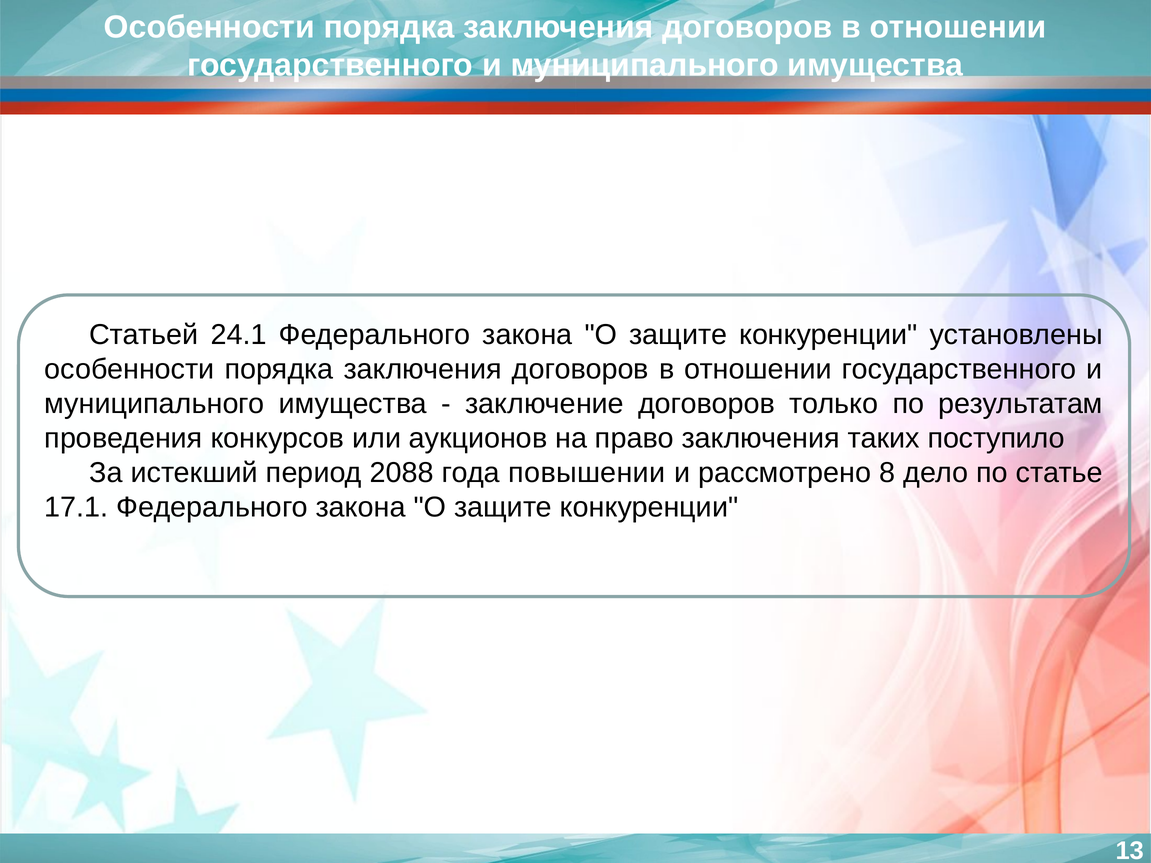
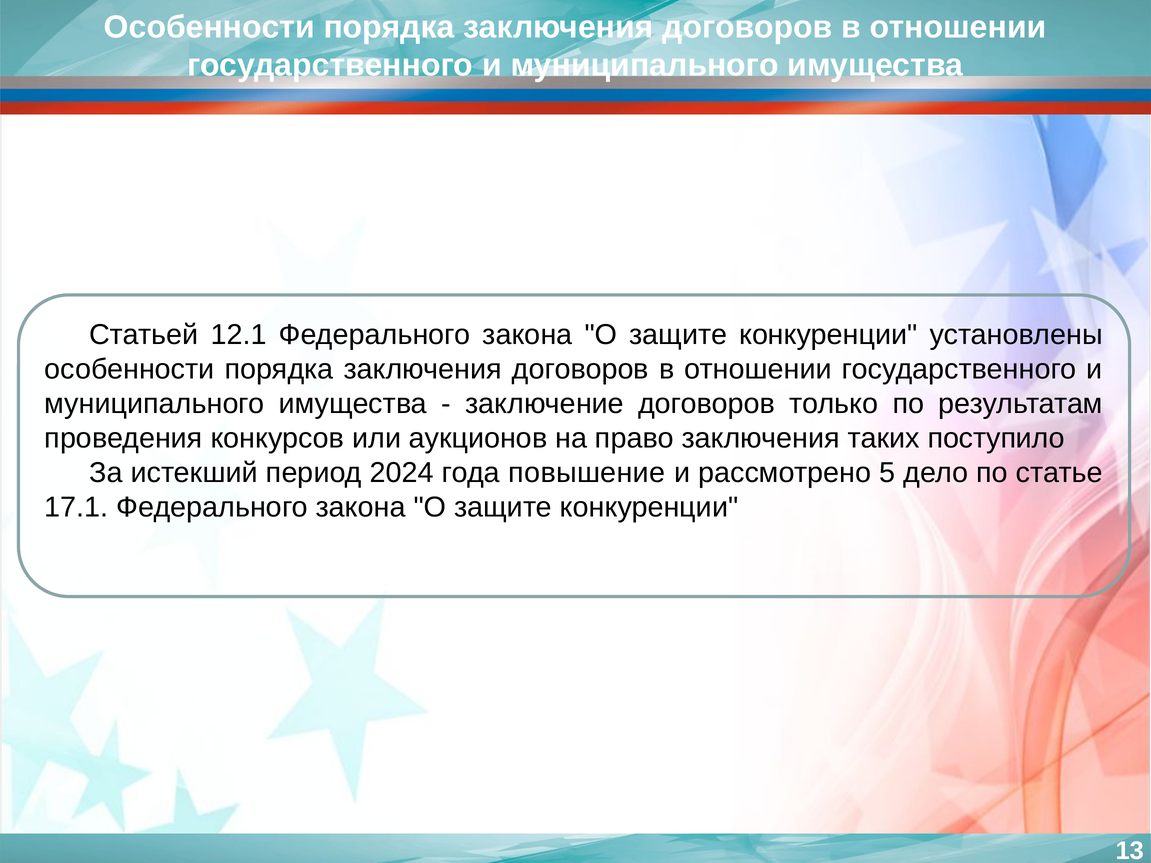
24.1: 24.1 -> 12.1
2088: 2088 -> 2024
повышении: повышении -> повышение
8: 8 -> 5
